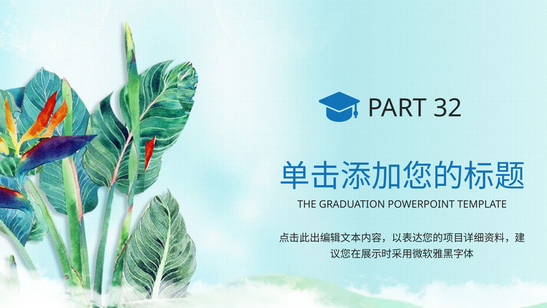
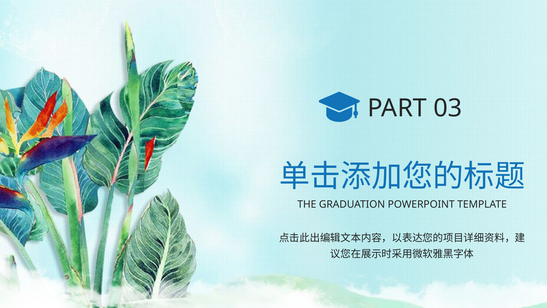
32: 32 -> 03
